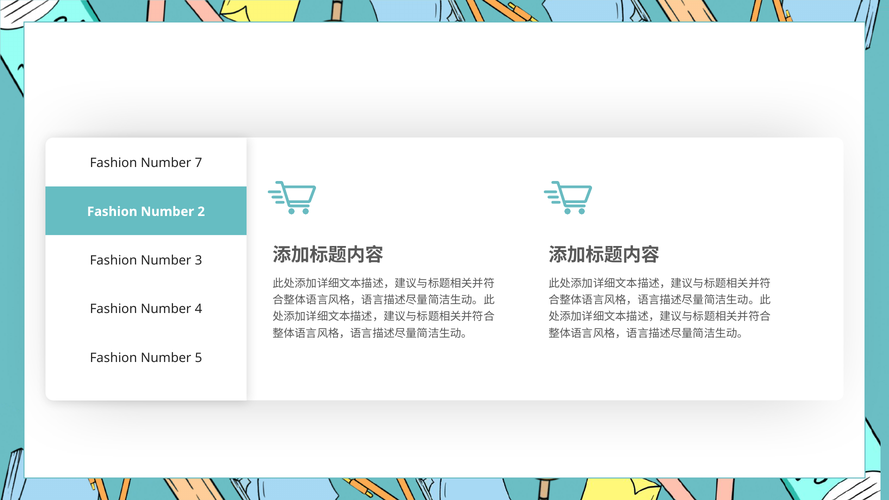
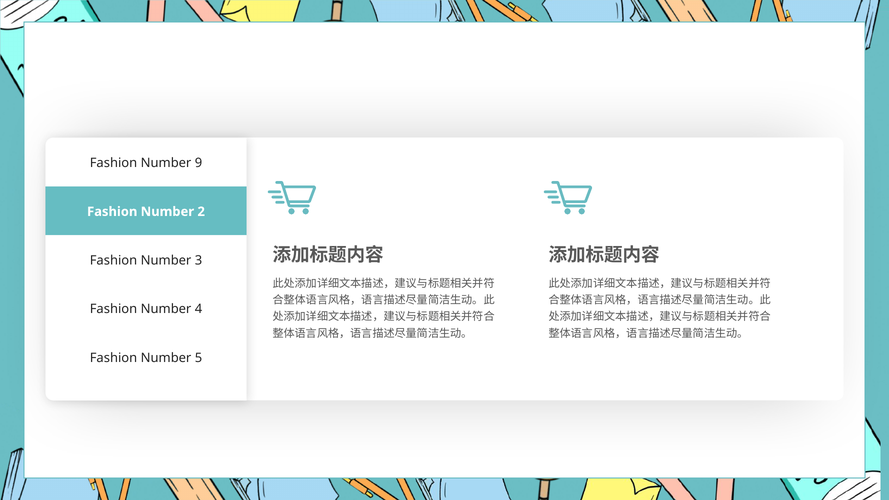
7: 7 -> 9
